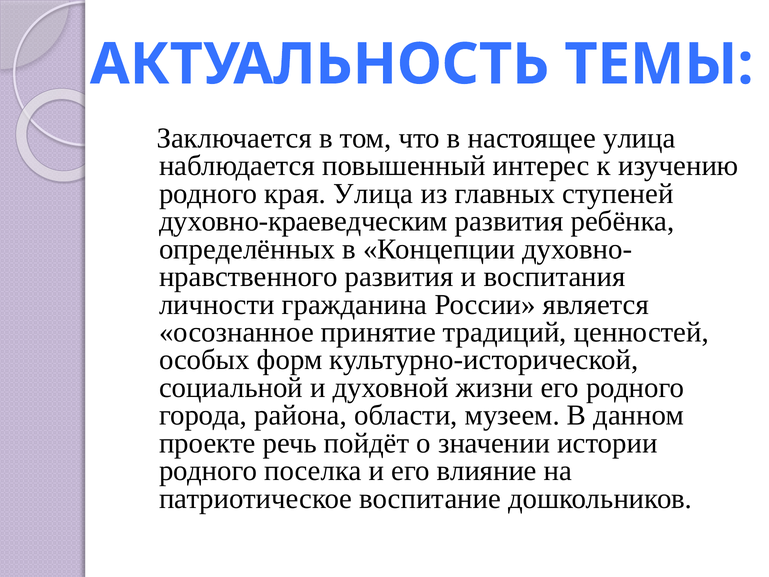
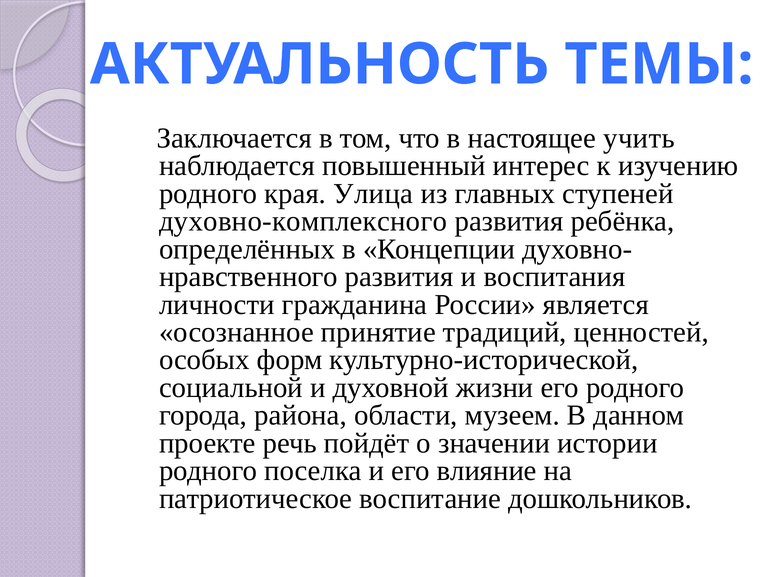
настоящее улица: улица -> учить
духовно-краеведческим: духовно-краеведческим -> духовно-комплексного
